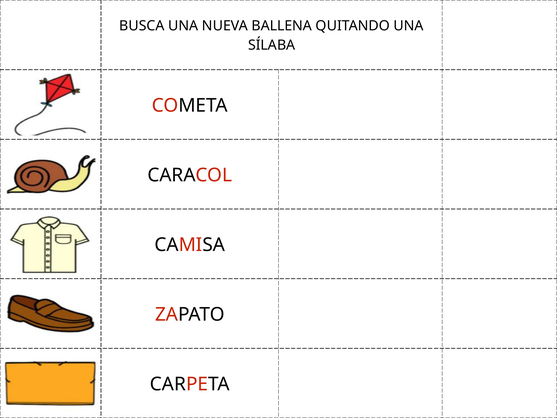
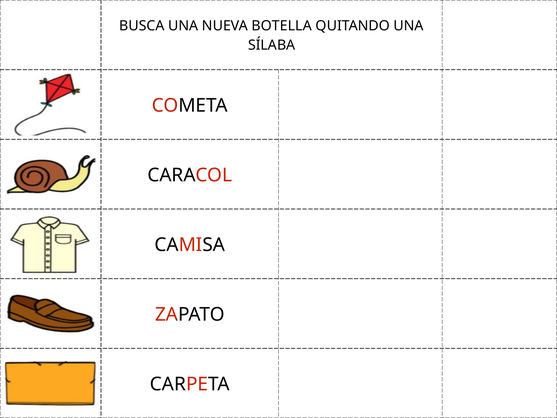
BALLENA: BALLENA -> BOTELLA
